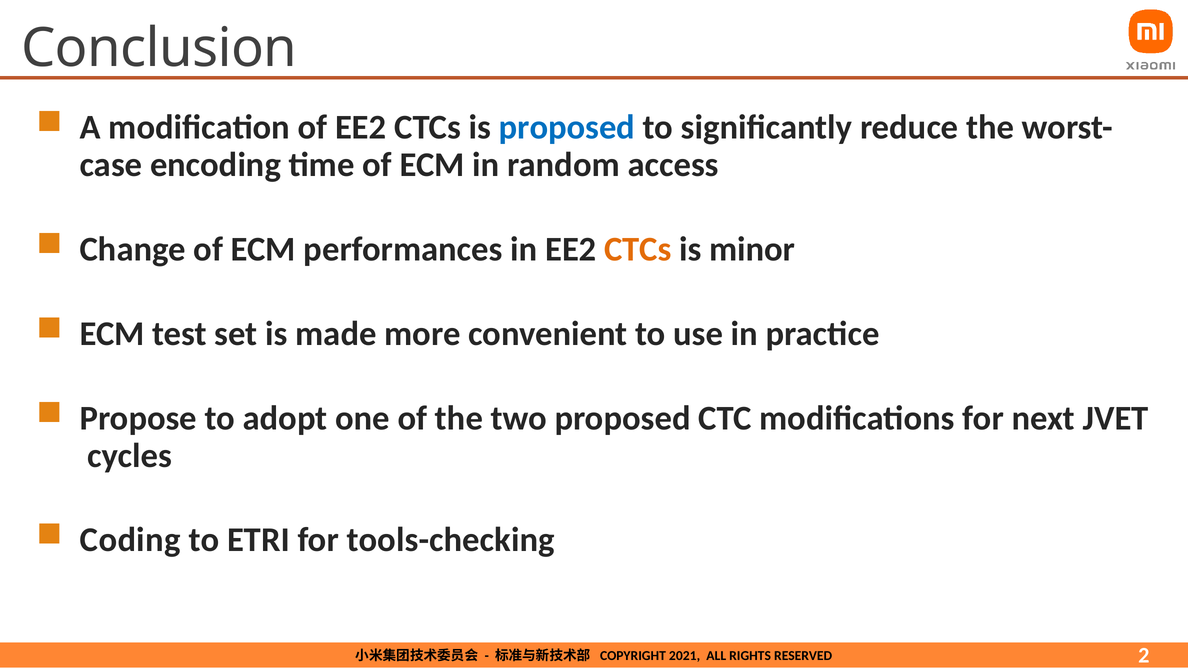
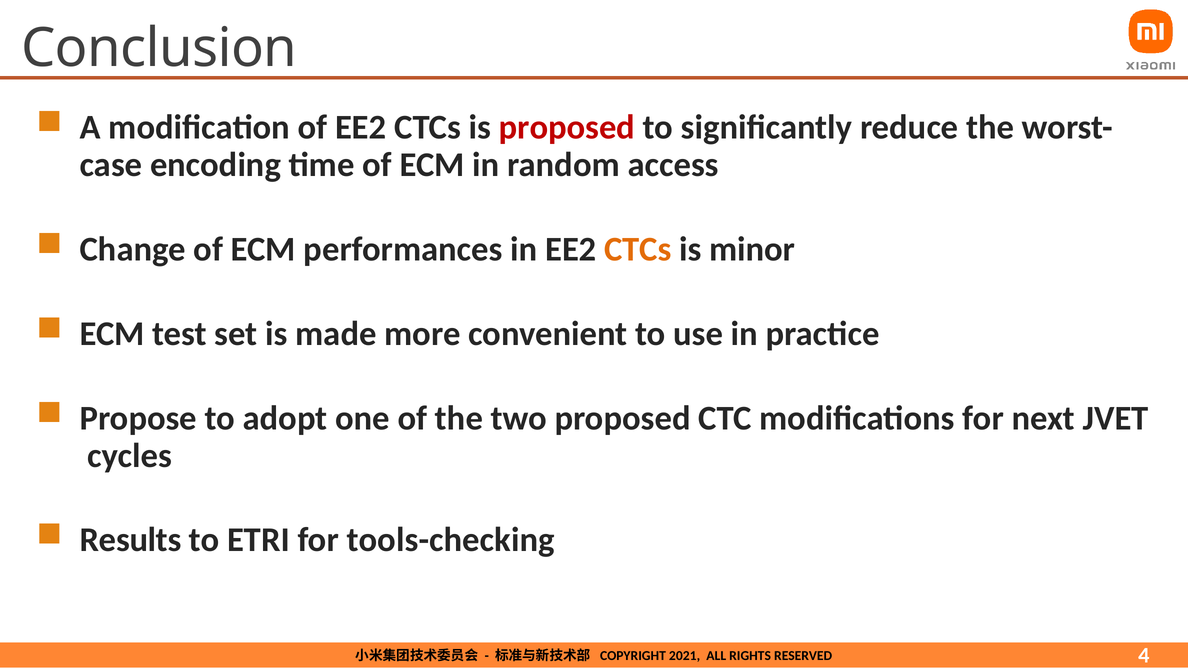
proposed at (567, 128) colour: blue -> red
Coding: Coding -> Results
2: 2 -> 4
